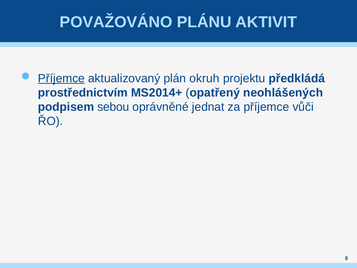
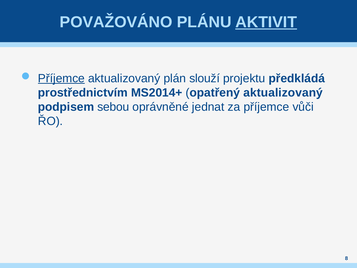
AKTIVIT underline: none -> present
okruh: okruh -> slouží
opatřený neohlášených: neohlášených -> aktualizovaný
